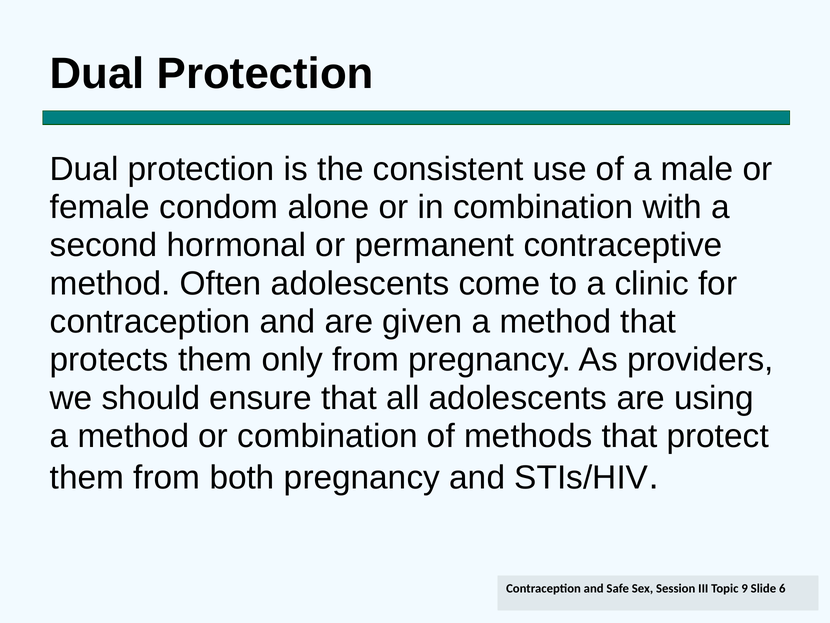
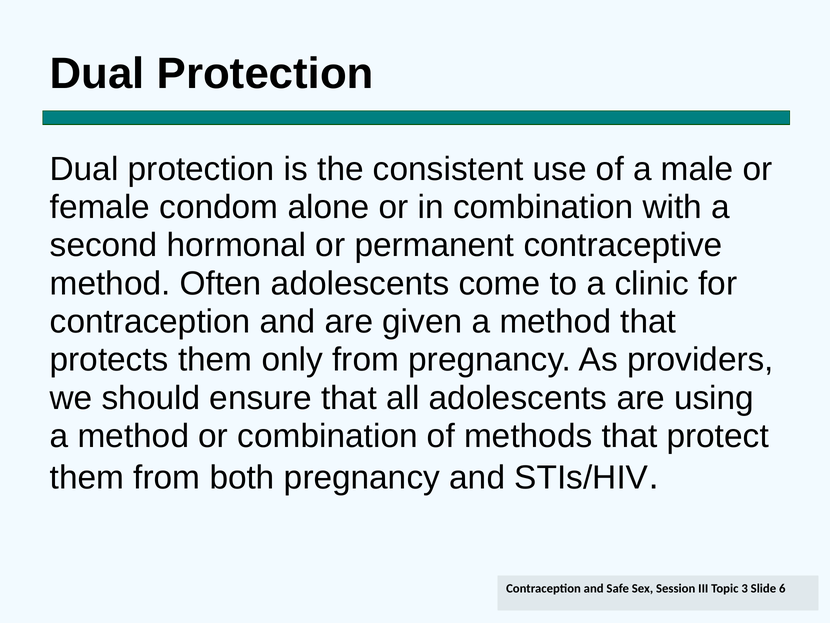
9: 9 -> 3
